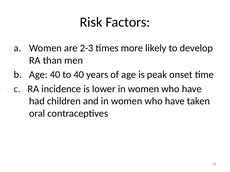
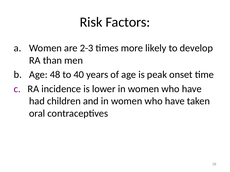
Age 40: 40 -> 48
